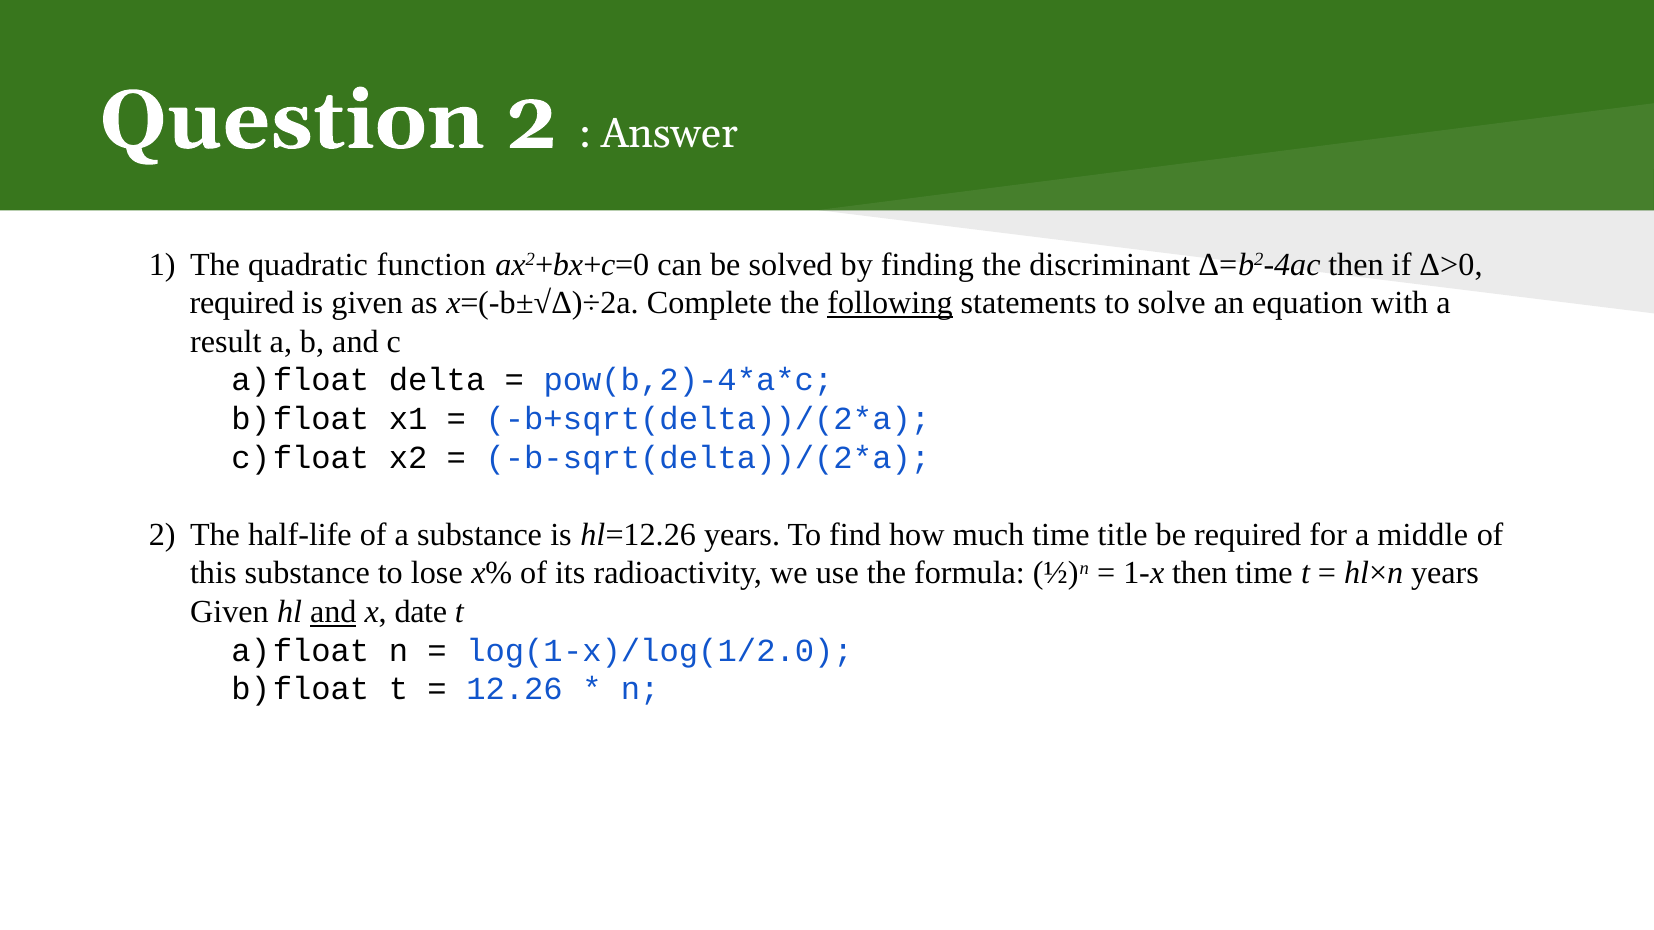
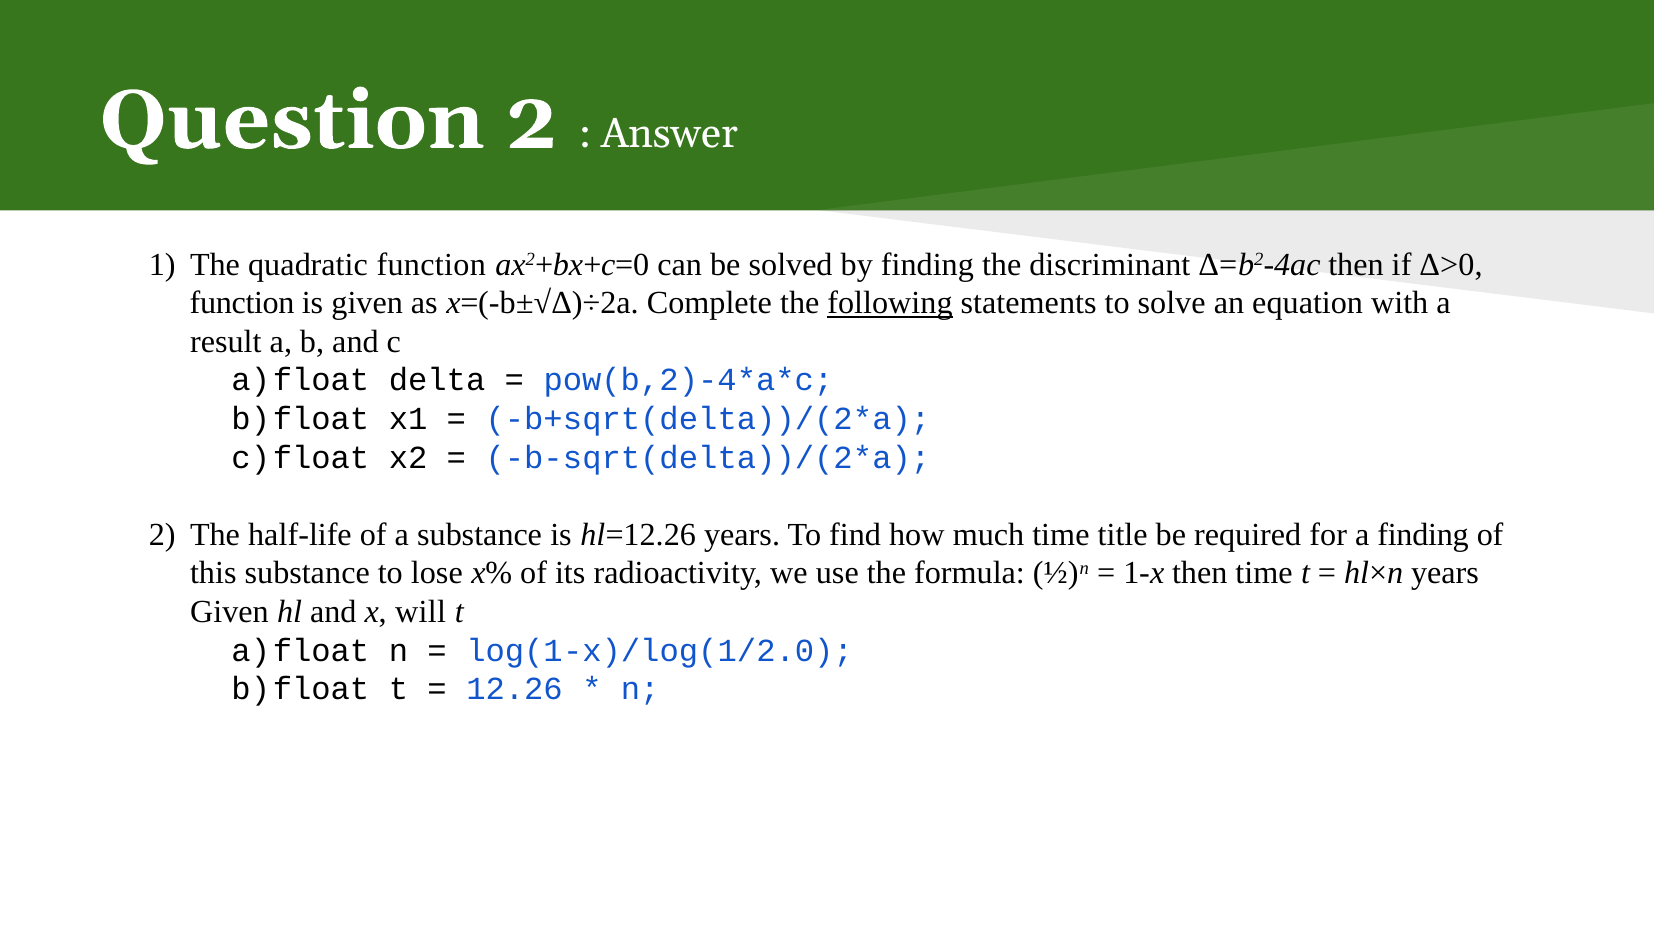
required at (242, 303): required -> function
a middle: middle -> finding
and at (333, 612) underline: present -> none
date: date -> will
